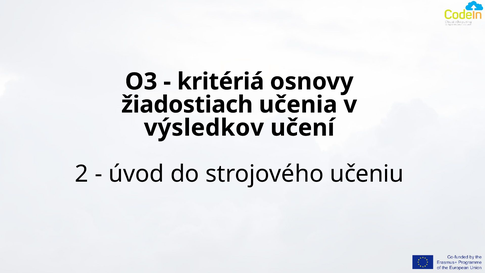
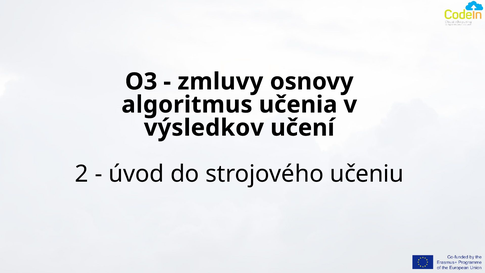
kritériá: kritériá -> zmluvy
žiadostiach: žiadostiach -> algoritmus
